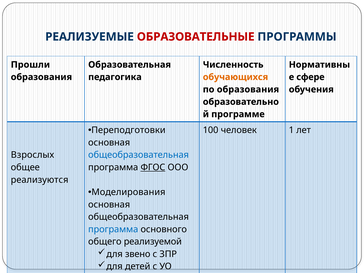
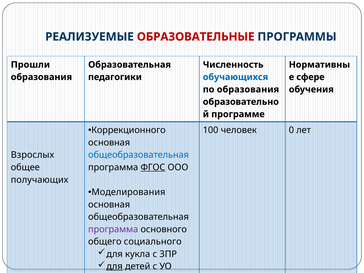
педагогика: педагогика -> педагогики
обучающихся colour: orange -> blue
Переподготовки: Переподготовки -> Коррекционного
1: 1 -> 0
реализуются: реализуются -> получающих
программа at (113, 229) colour: blue -> purple
реализуемой: реализуемой -> социального
звено: звено -> кукла
для at (114, 266) underline: none -> present
